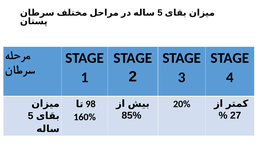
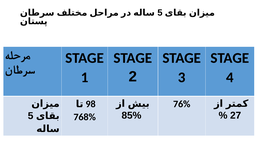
20%: 20% -> 76%
160%: 160% -> 768%
